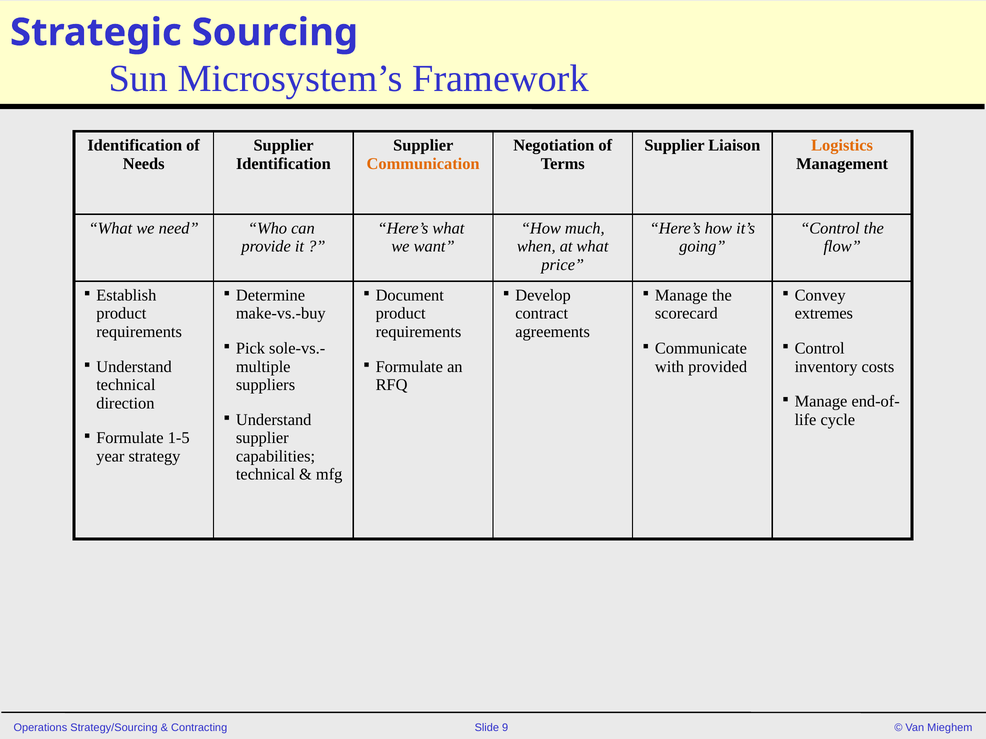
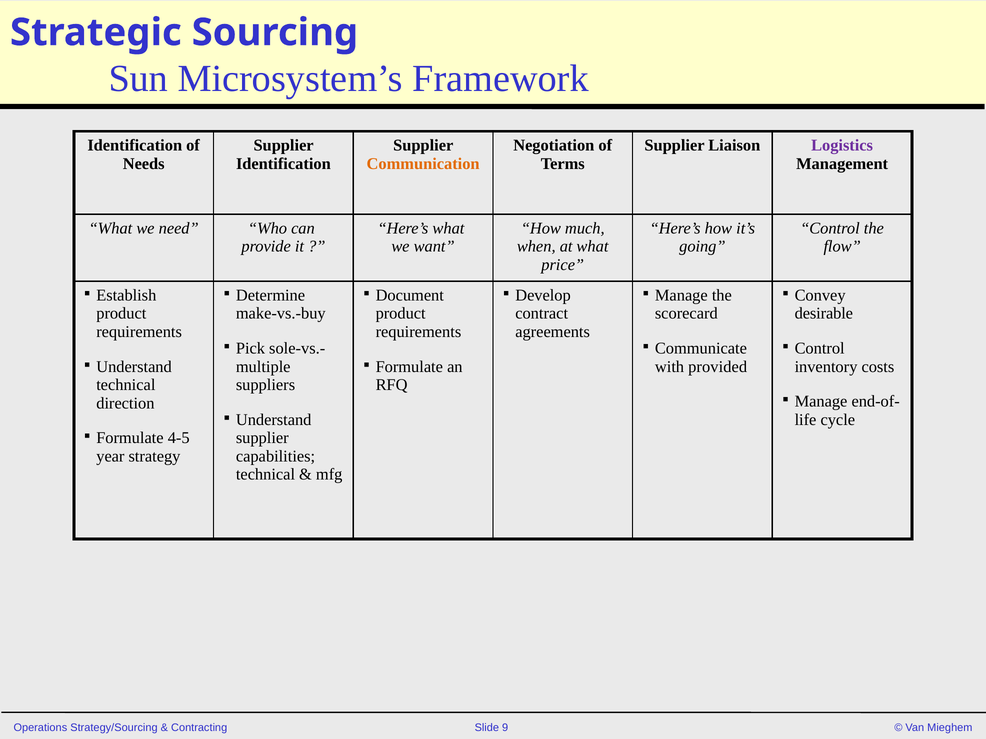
Logistics colour: orange -> purple
extremes: extremes -> desirable
1-5: 1-5 -> 4-5
